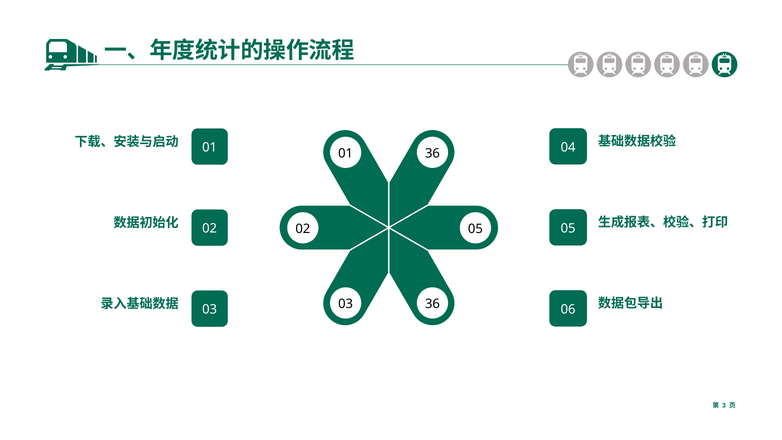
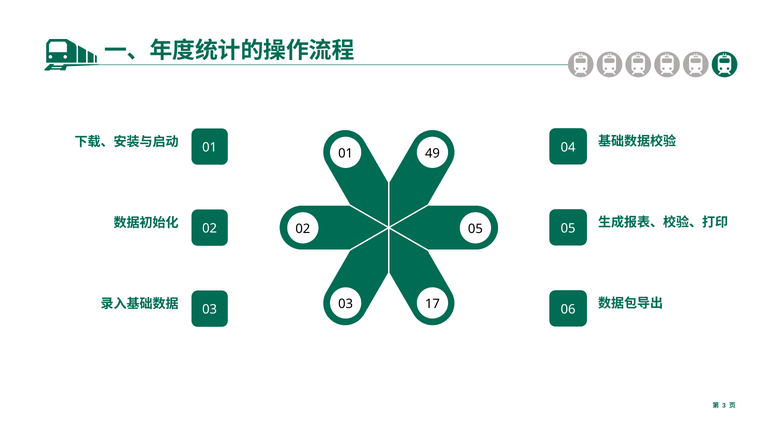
01 36: 36 -> 49
03 36: 36 -> 17
